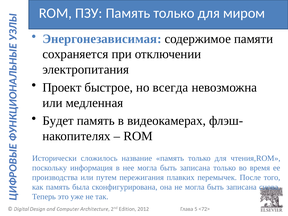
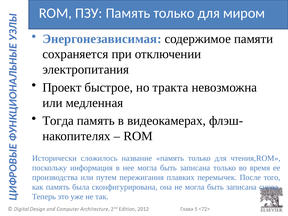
всегда: всегда -> тракта
Будет: Будет -> Тогда
